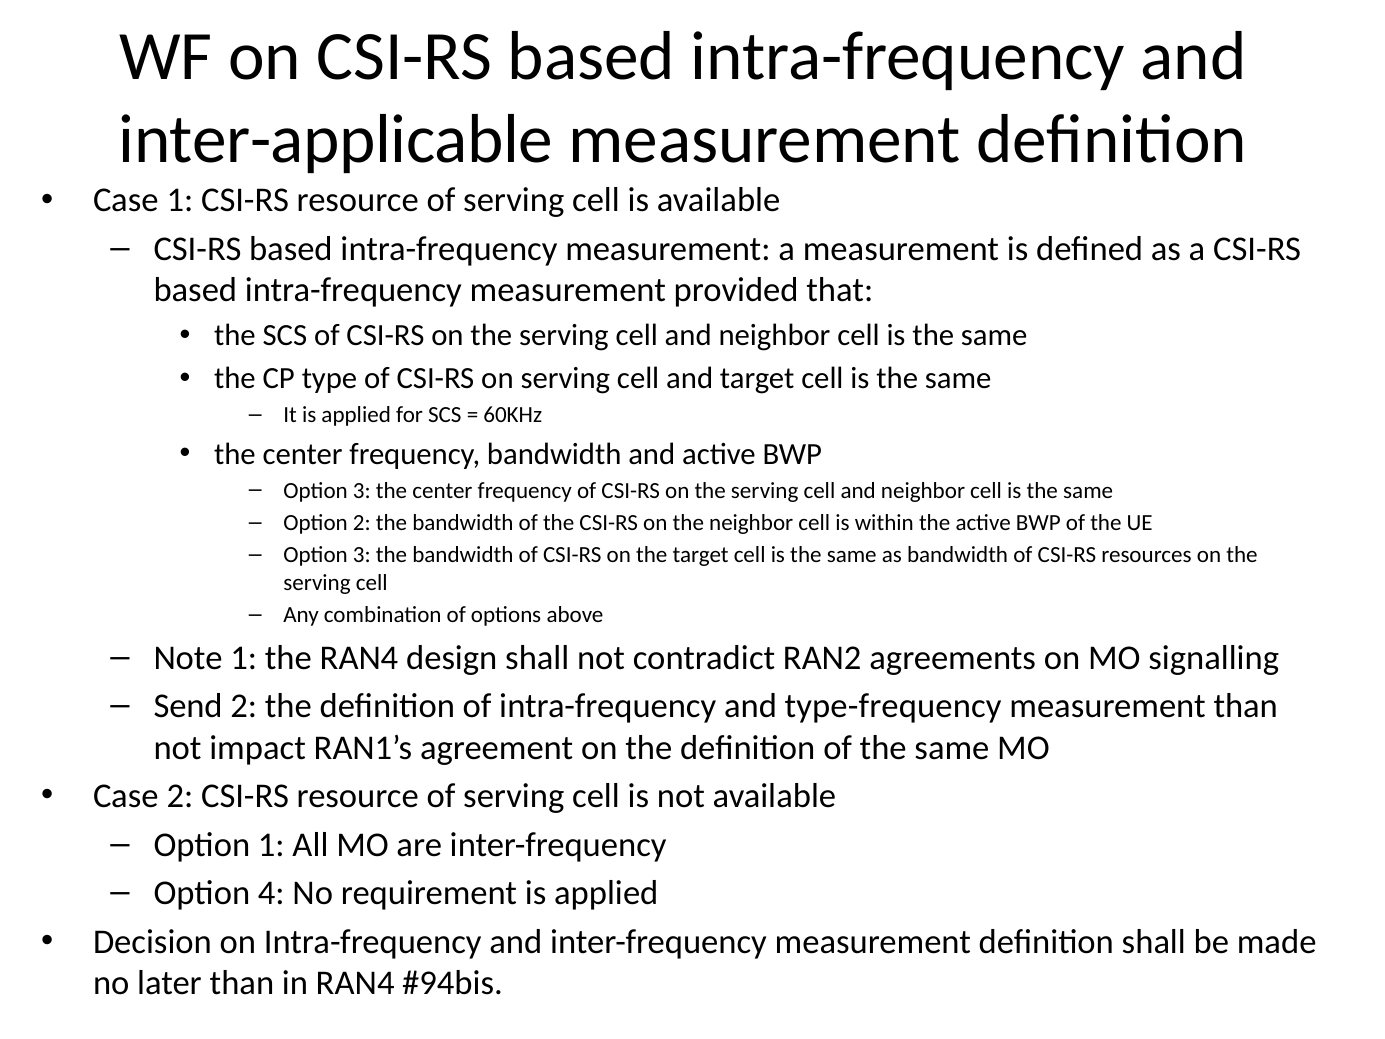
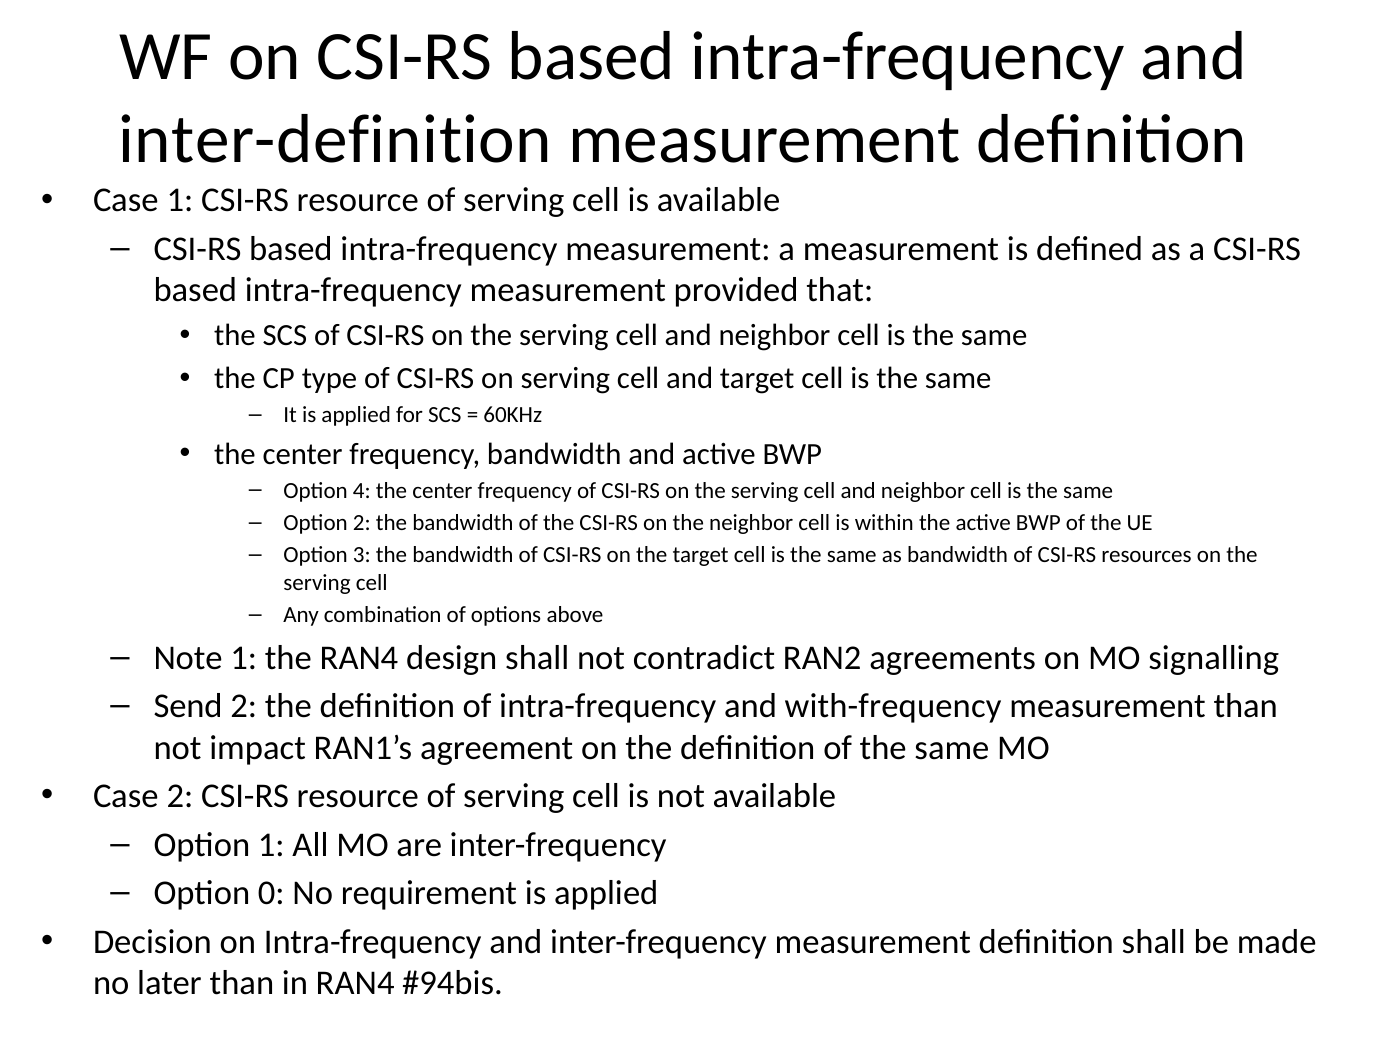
inter-applicable: inter-applicable -> inter-definition
3 at (362, 490): 3 -> 4
type-frequency: type-frequency -> with-frequency
4: 4 -> 0
